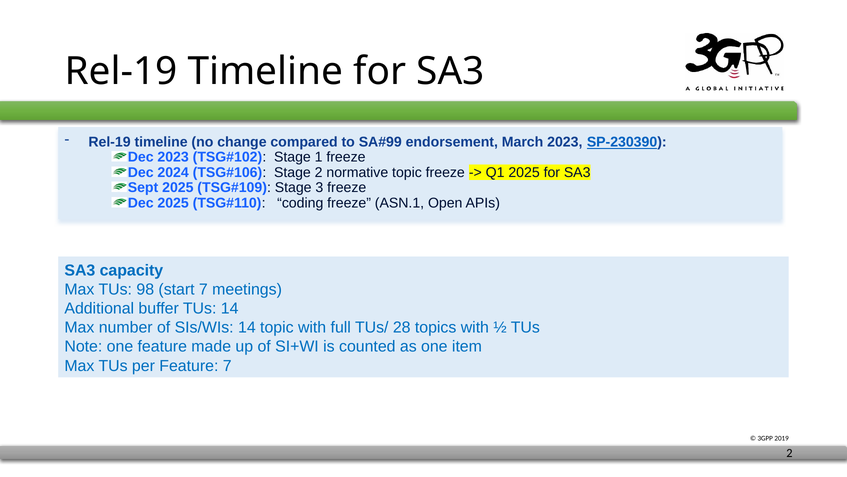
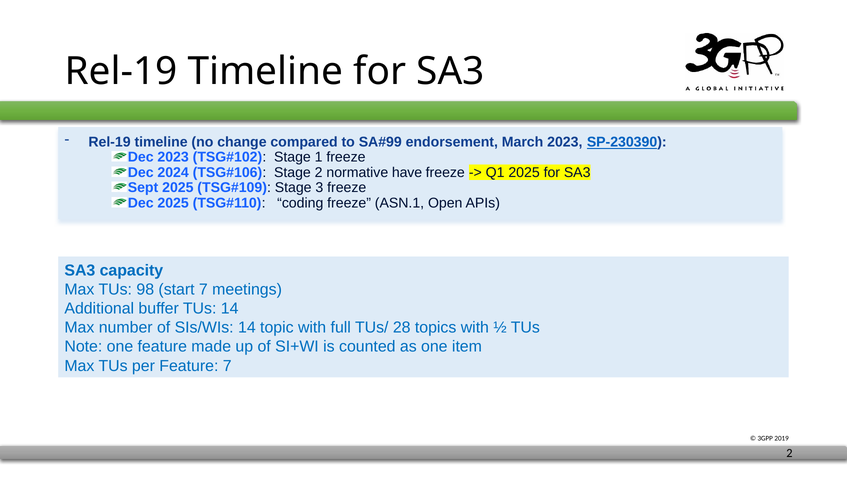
normative topic: topic -> have
